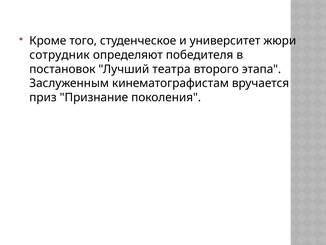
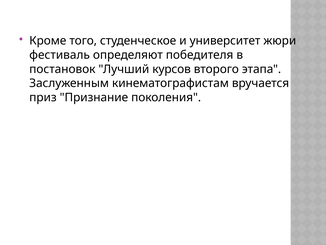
сотрудник: сотрудник -> фестиваль
театра: театра -> курсов
